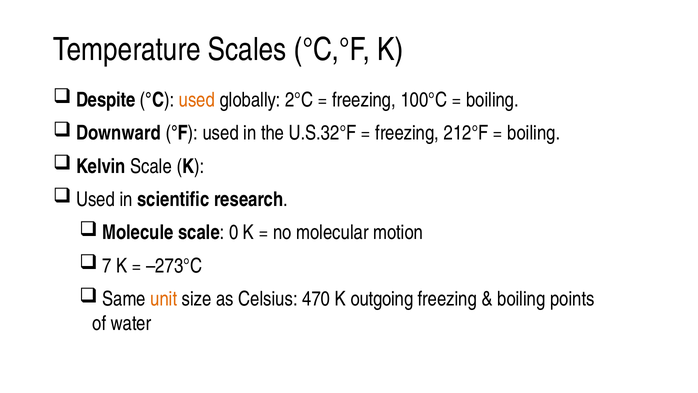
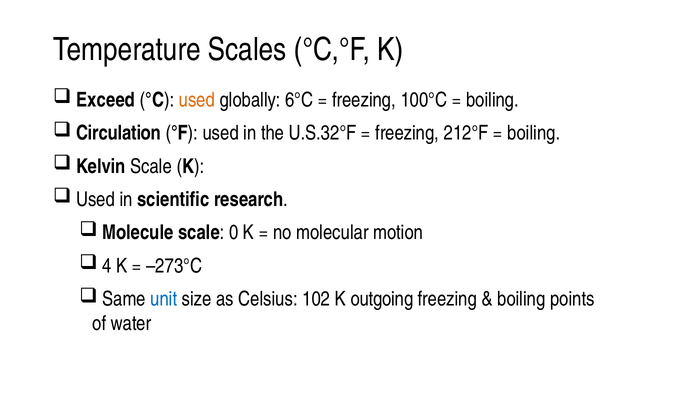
Despite: Despite -> Exceed
2°C: 2°C -> 6°C
Downward: Downward -> Circulation
7: 7 -> 4
unit colour: orange -> blue
470: 470 -> 102
